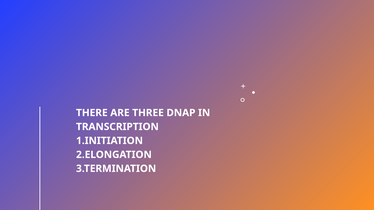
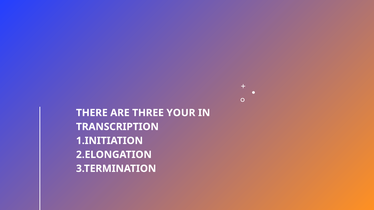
DNAP: DNAP -> YOUR
